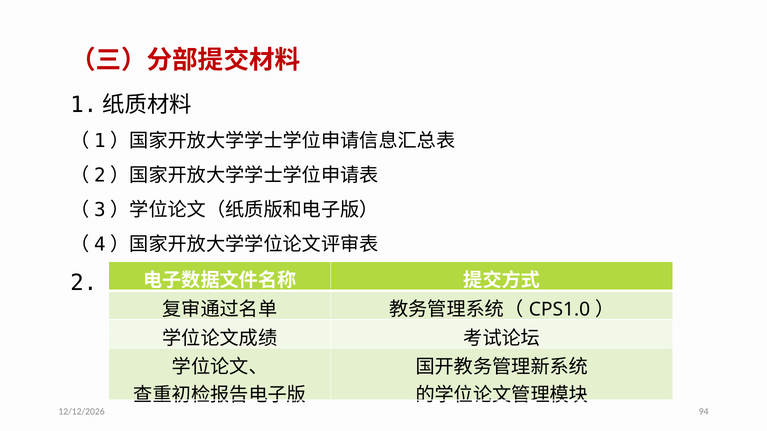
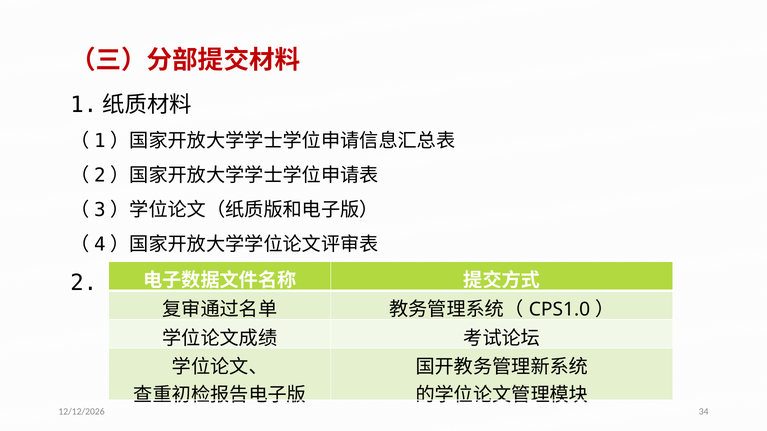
94: 94 -> 34
